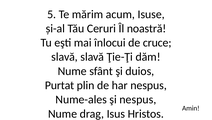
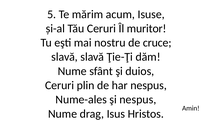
noastră: noastră -> muritor
înlocui: înlocui -> nostru
Purtat at (60, 85): Purtat -> Ceruri
